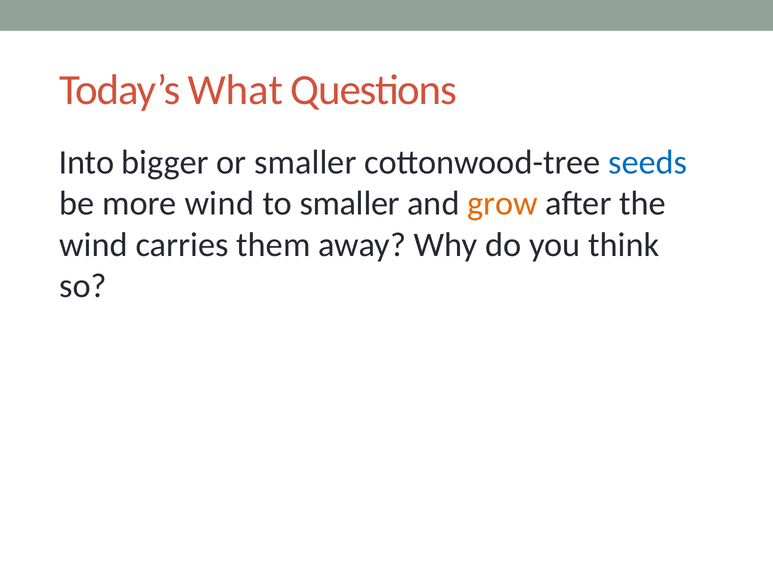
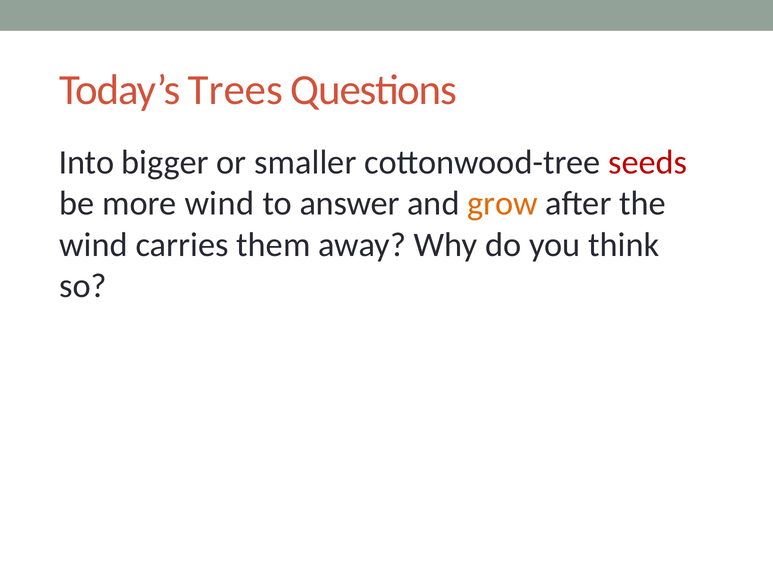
What: What -> Trees
seeds colour: blue -> red
to smaller: smaller -> answer
